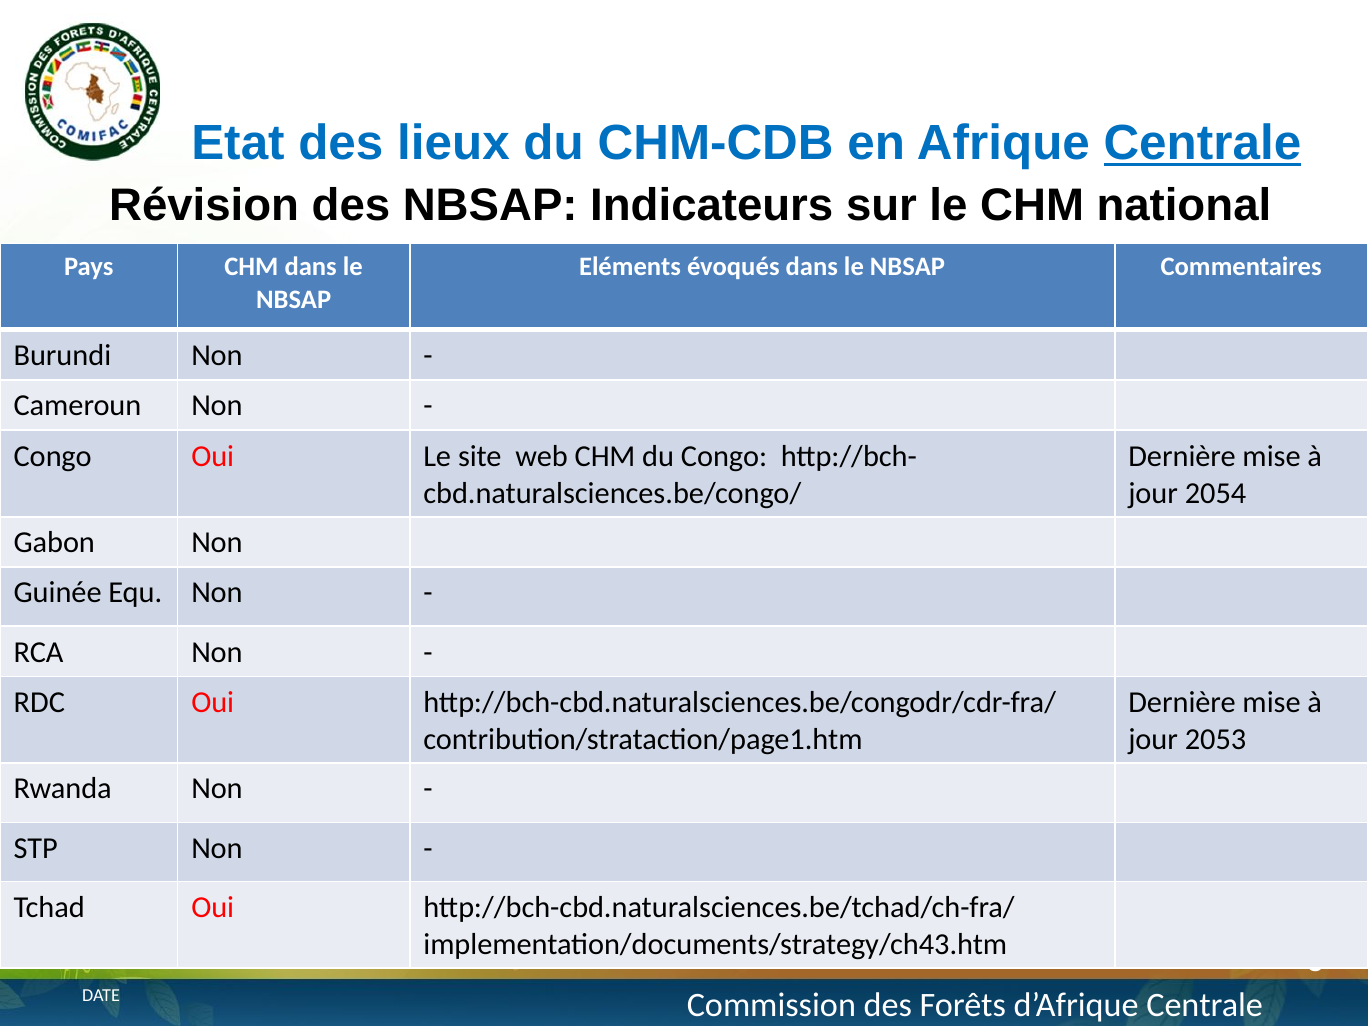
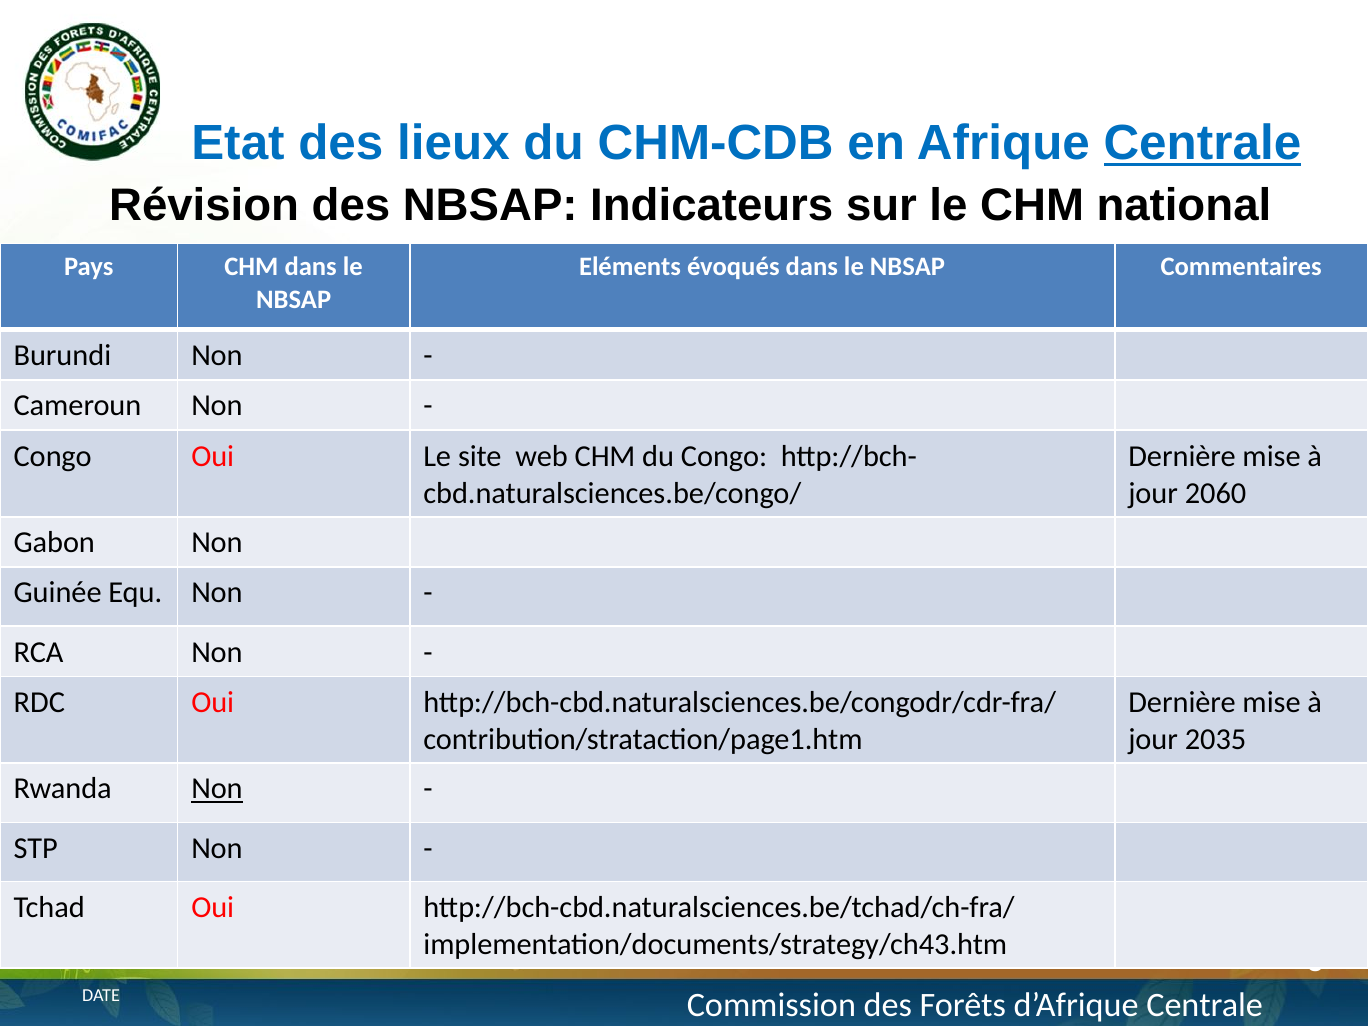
2054: 2054 -> 2060
2053: 2053 -> 2035
Non at (217, 789) underline: none -> present
